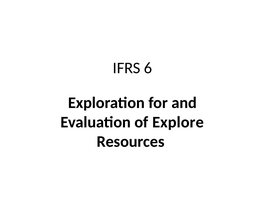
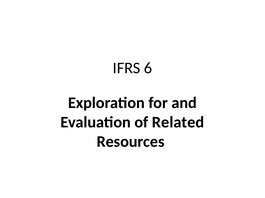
Explore: Explore -> Related
